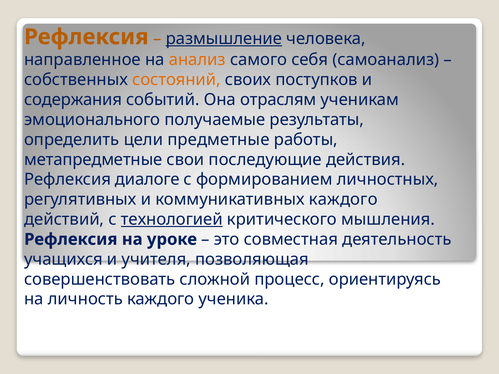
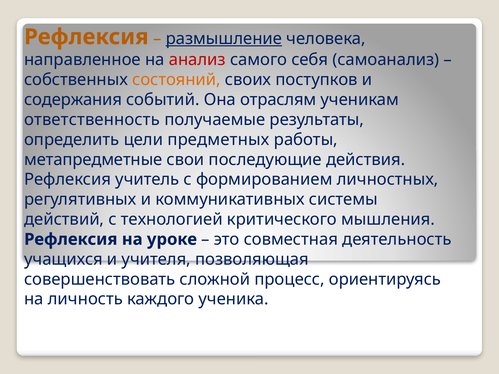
анализ colour: orange -> red
эмоционального: эмоционального -> ответственность
предметные: предметные -> предметных
диалоге: диалоге -> учитель
коммуникативных каждого: каждого -> системы
технологией underline: present -> none
